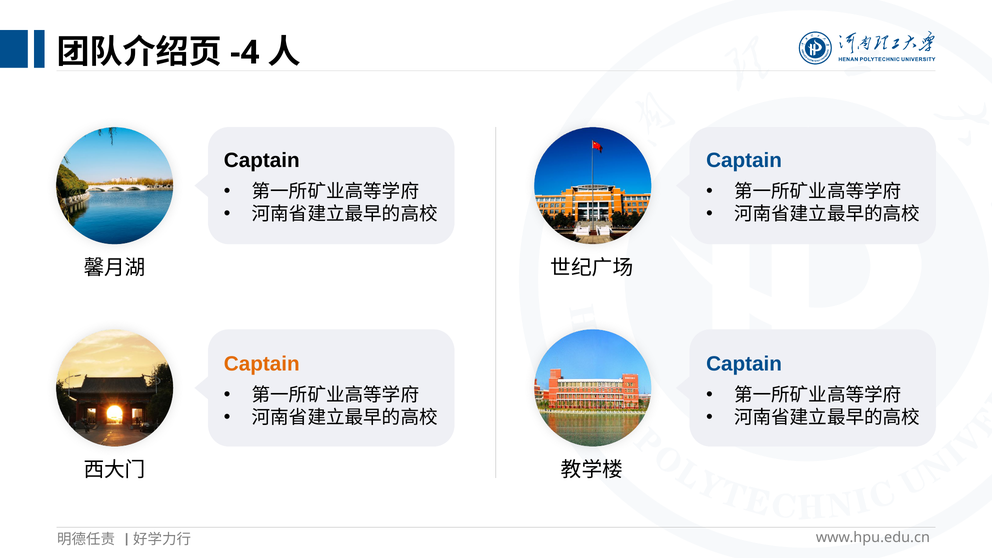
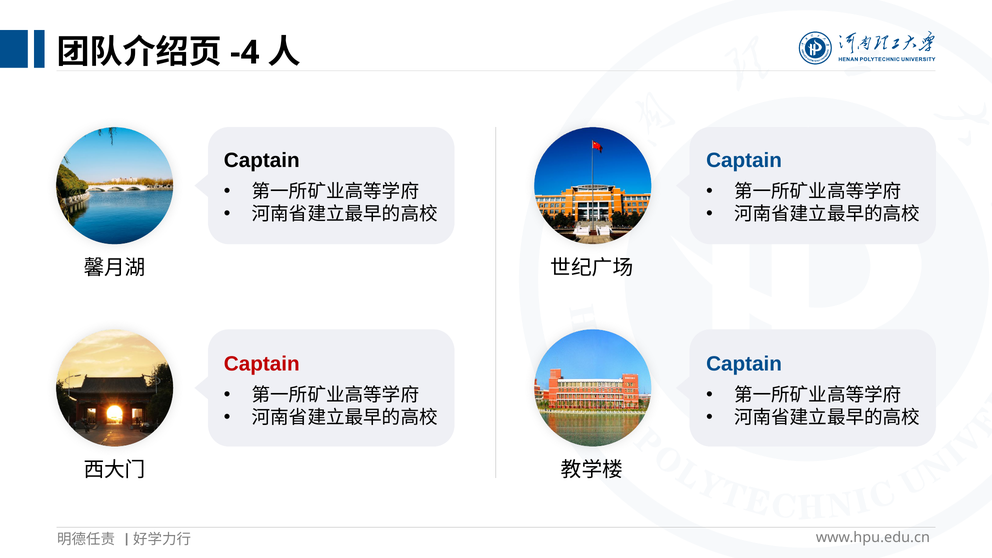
Captain at (262, 364) colour: orange -> red
